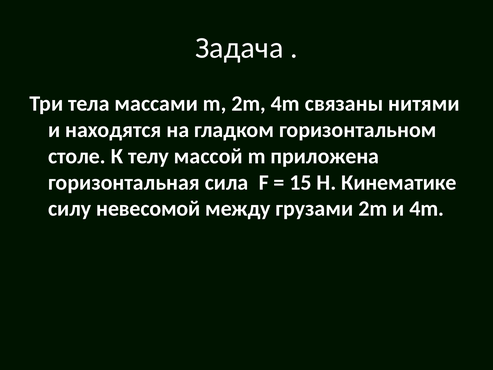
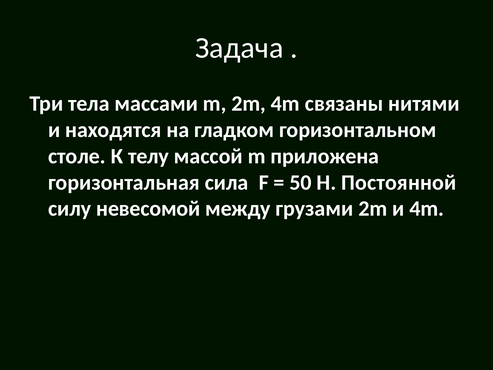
15: 15 -> 50
Кинематике: Кинематике -> Постоянной
